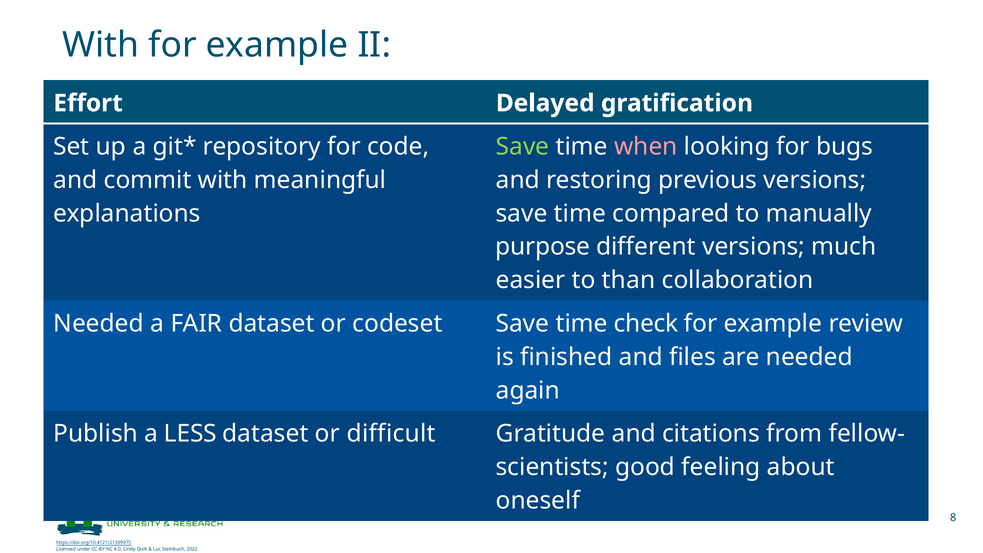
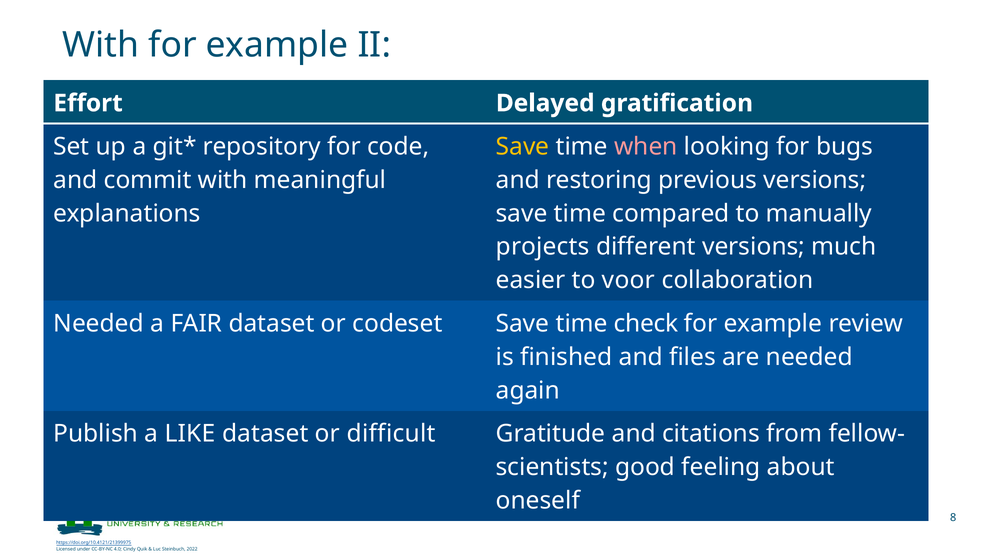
Save at (523, 147) colour: light green -> yellow
purpose: purpose -> projects
than: than -> voor
LESS: LESS -> LIKE
